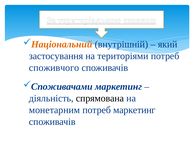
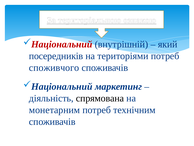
Національний at (62, 44) colour: orange -> red
застосування: застосування -> посередників
Споживачами at (62, 86): Споживачами -> Національний
потреб маркетинг: маркетинг -> технічним
